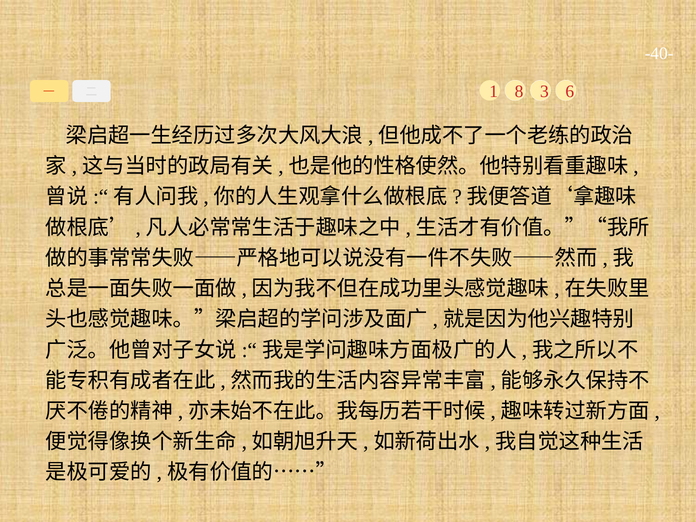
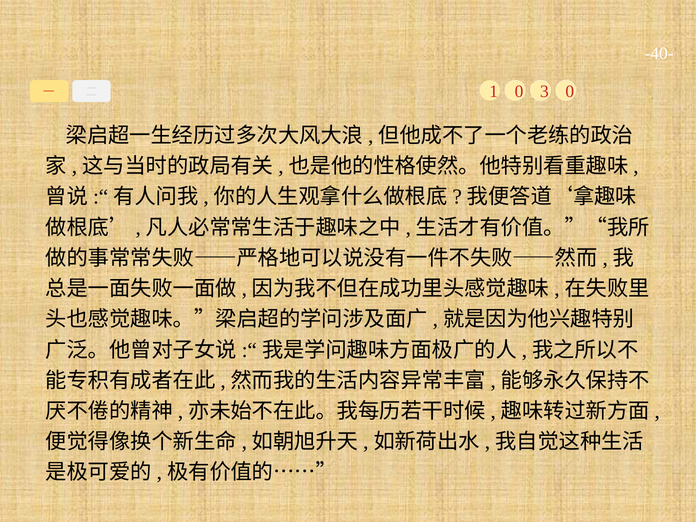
1 8: 8 -> 0
3 6: 6 -> 0
